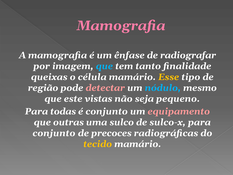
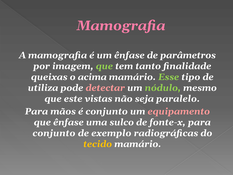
radiografar: radiografar -> parâmetros
que at (104, 66) colour: light blue -> light green
célula: célula -> acima
Esse colour: yellow -> light green
região: região -> utiliza
nódulo colour: light blue -> light green
pequeno: pequeno -> paralelo
todas: todas -> mãos
que outras: outras -> ênfase
sulco-x: sulco-x -> fonte-x
precoces: precoces -> exemplo
